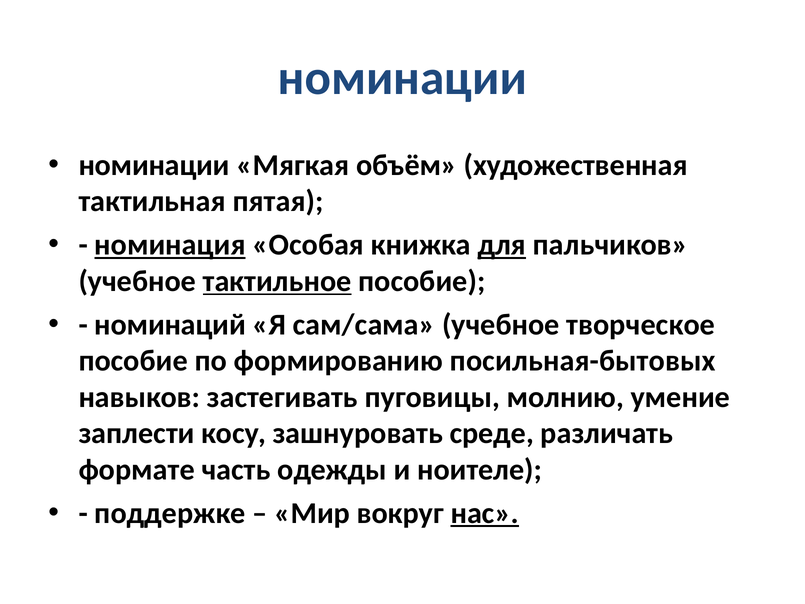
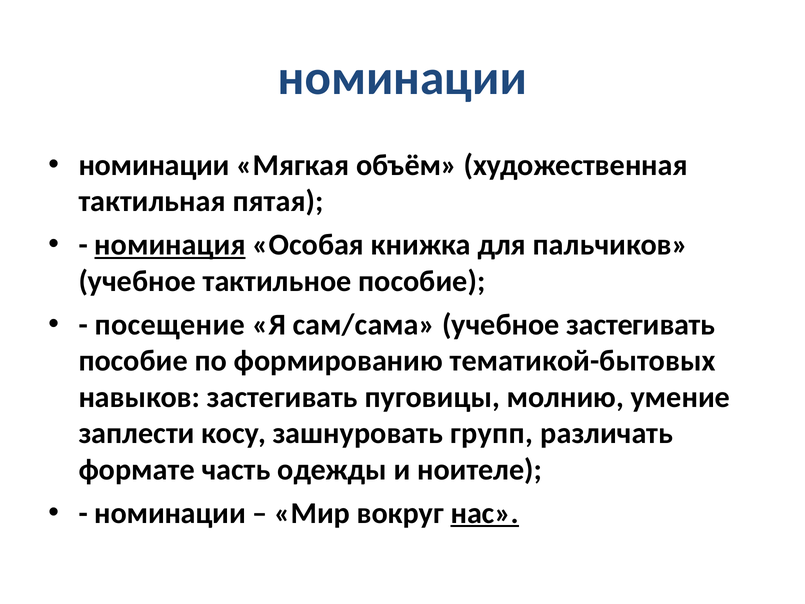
для underline: present -> none
тактильное underline: present -> none
номинаций: номинаций -> посещение
учебное творческое: творческое -> застегивать
посильная-бытовых: посильная-бытовых -> тематикой-бытовых
среде: среде -> групп
поддержке at (170, 513): поддержке -> номинации
